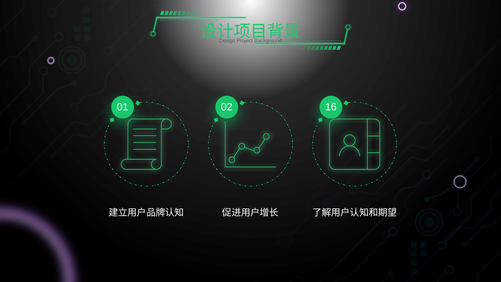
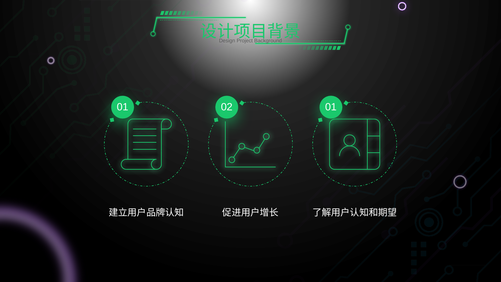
02 16: 16 -> 01
